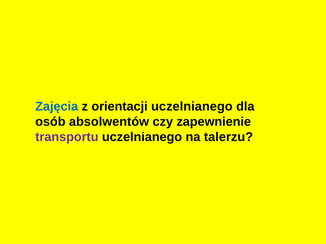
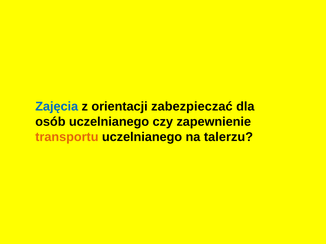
orientacji uczelnianego: uczelnianego -> zabezpieczać
osób absolwentów: absolwentów -> uczelnianego
transportu colour: purple -> orange
